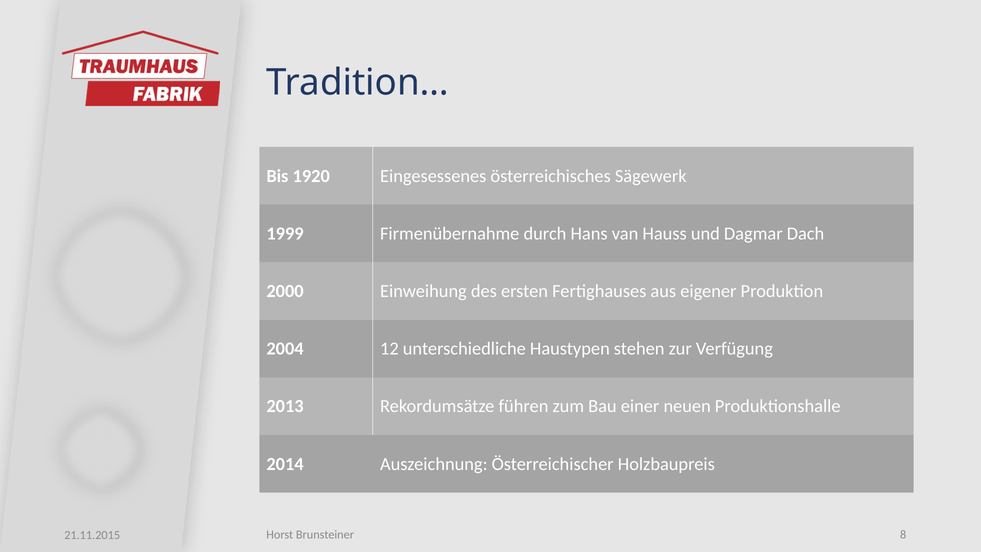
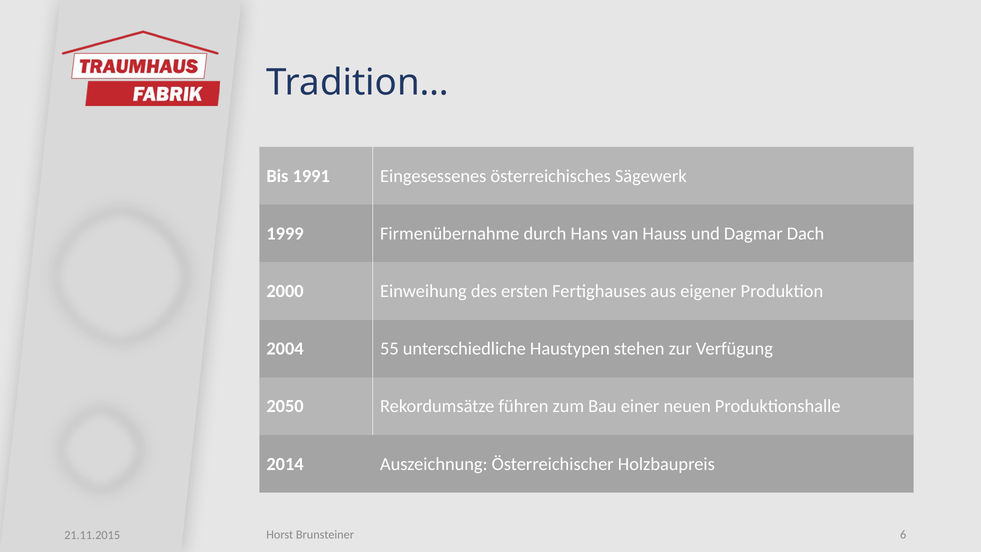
1920: 1920 -> 1991
12: 12 -> 55
2013: 2013 -> 2050
8: 8 -> 6
